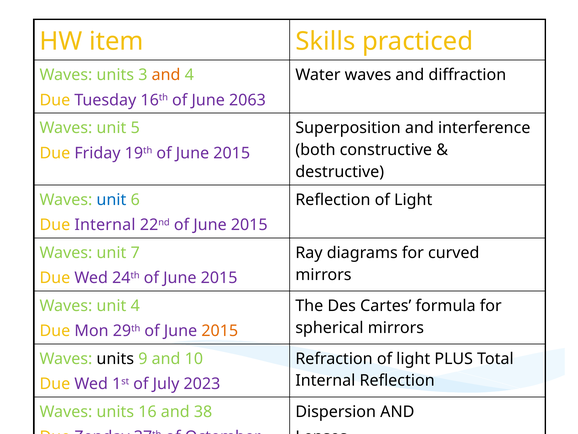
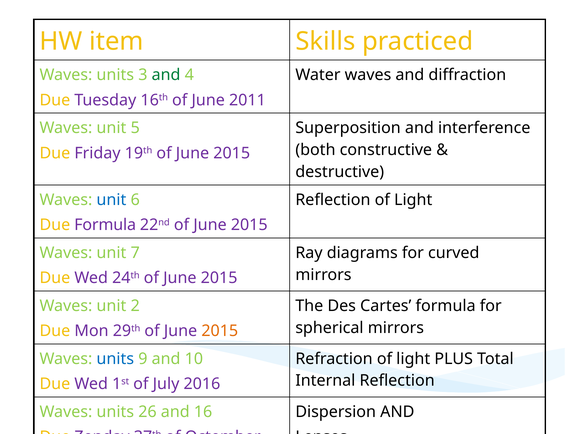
and at (166, 75) colour: orange -> green
2063: 2063 -> 2011
Due Internal: Internal -> Formula
unit 4: 4 -> 2
units at (115, 358) colour: black -> blue
2023: 2023 -> 2016
16: 16 -> 26
38: 38 -> 16
